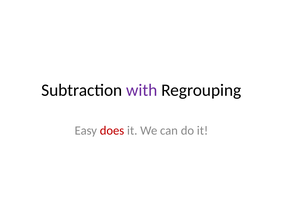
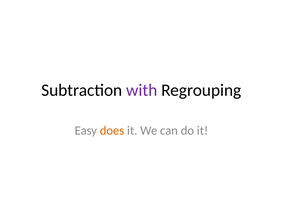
does colour: red -> orange
